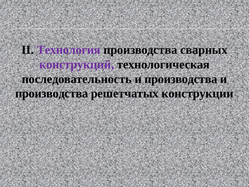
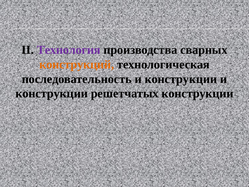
конструкций colour: purple -> orange
последовательность и производства: производства -> конструкции
производства at (52, 93): производства -> конструкции
